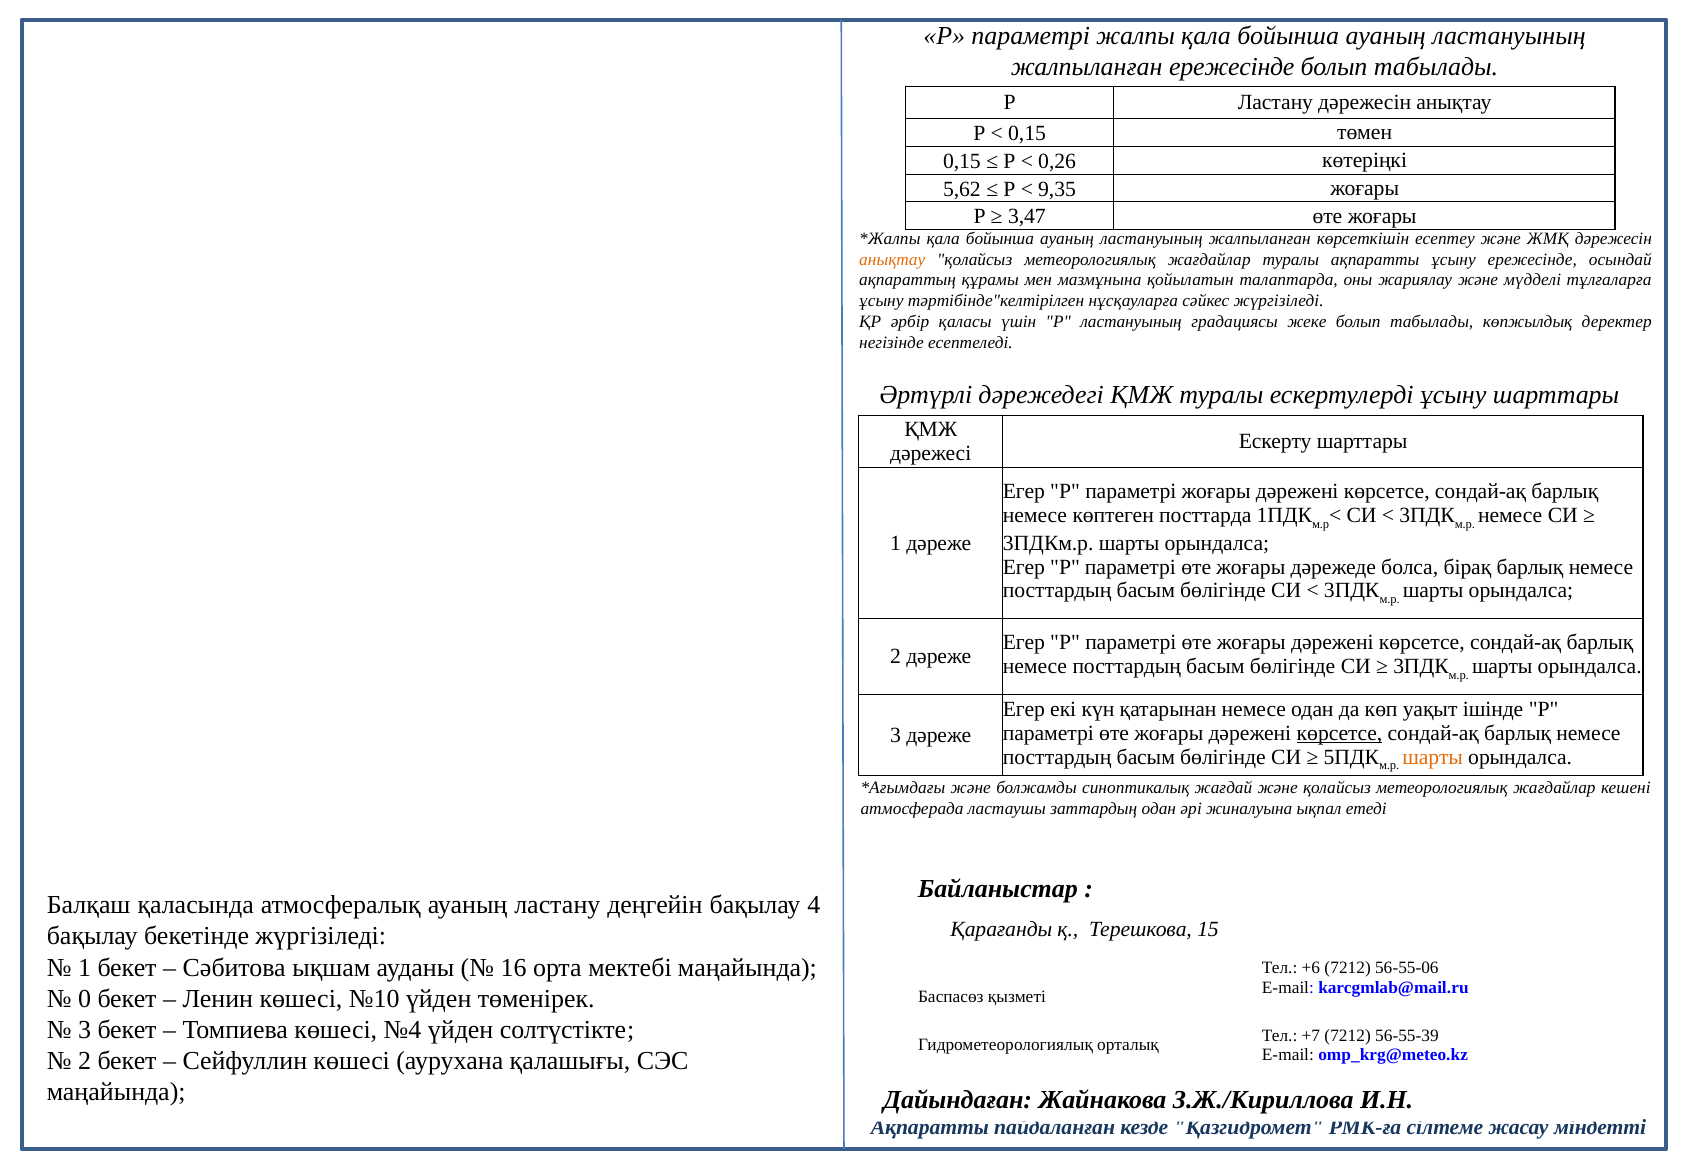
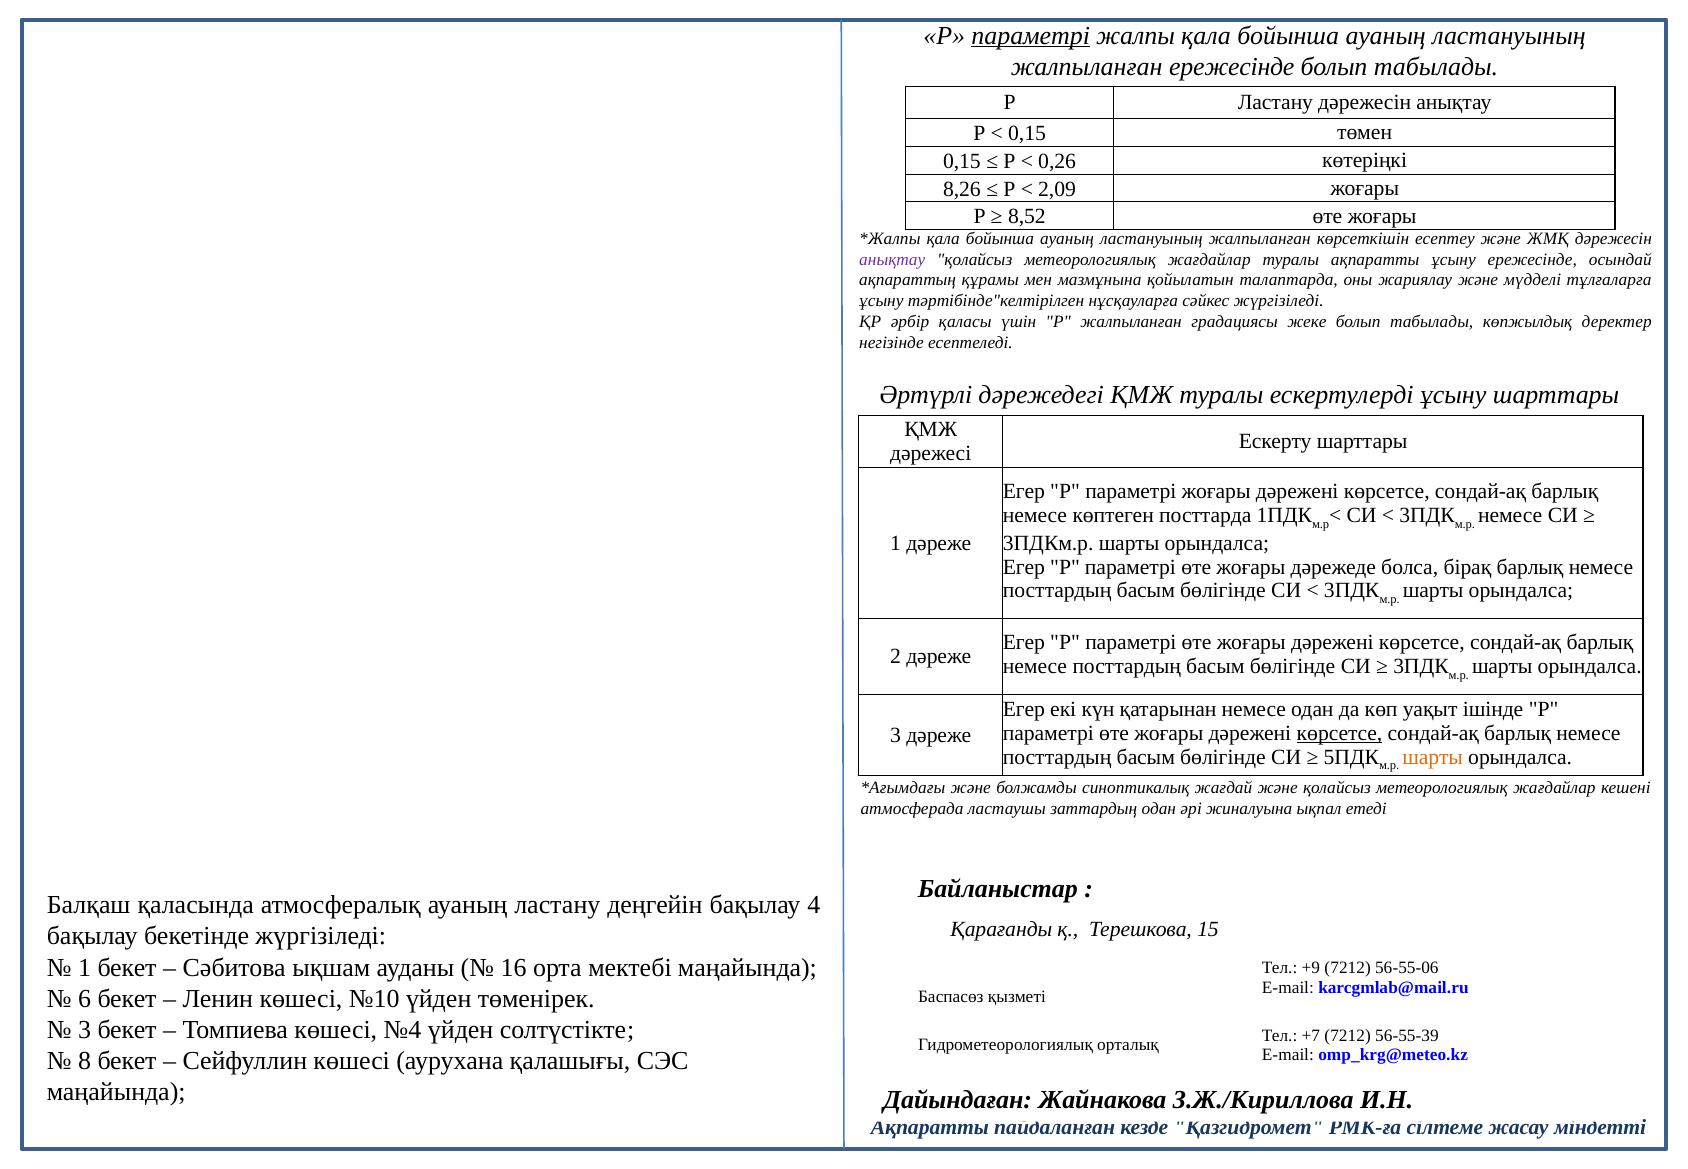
параметрі at (1031, 36) underline: none -> present
5,62: 5,62 -> 8,26
9,35: 9,35 -> 2,09
3,47: 3,47 -> 8,52
анықтау at (892, 259) colour: orange -> purple
Р ластануының: ластануының -> жалпыланған
+6: +6 -> +9
0: 0 -> 6
2 at (85, 1061): 2 -> 8
